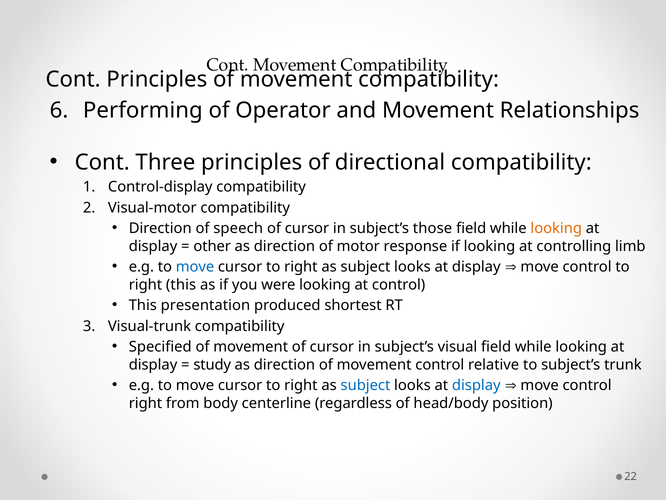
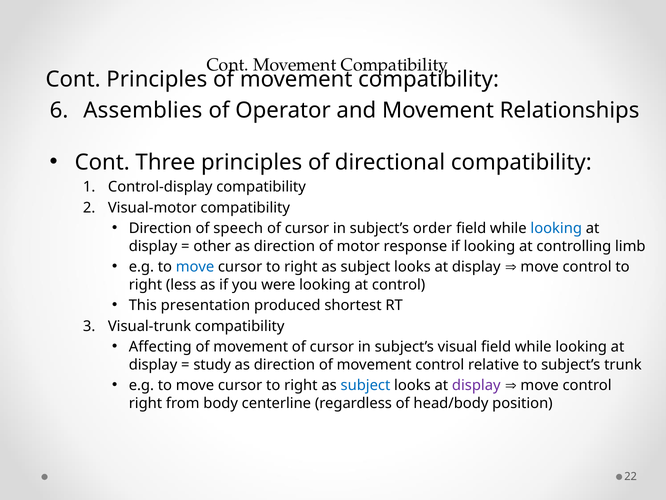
Performing: Performing -> Assemblies
those: those -> order
looking at (556, 228) colour: orange -> blue
right this: this -> less
Specified: Specified -> Affecting
display at (476, 385) colour: blue -> purple
